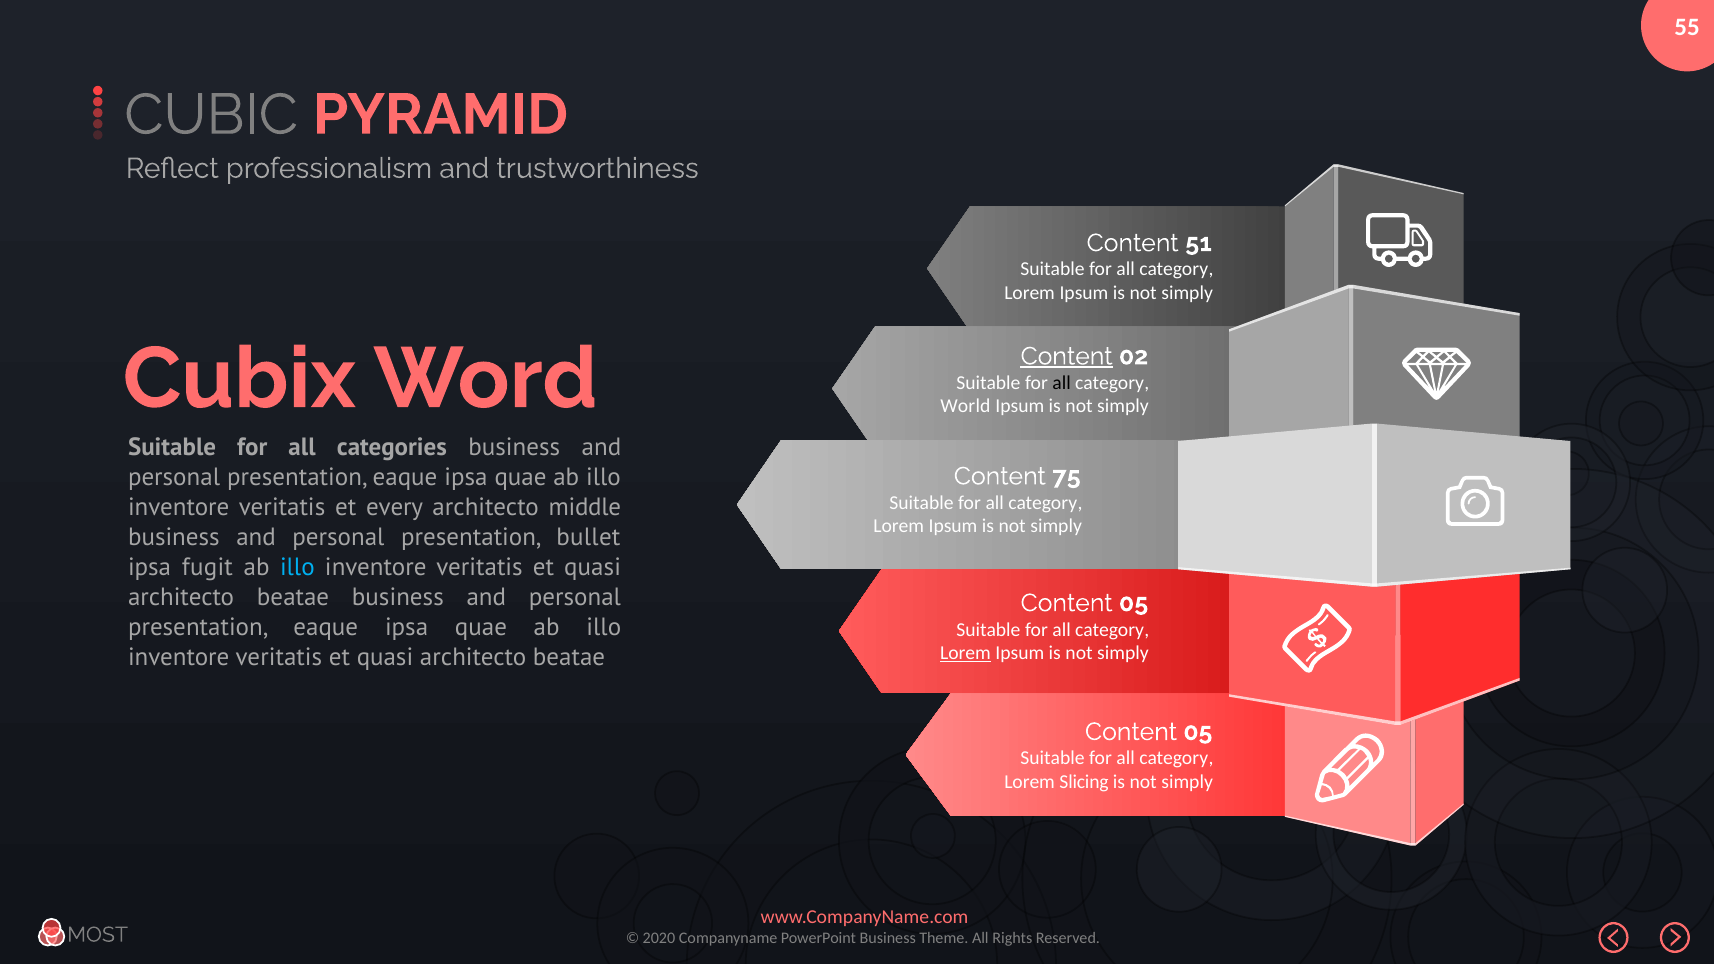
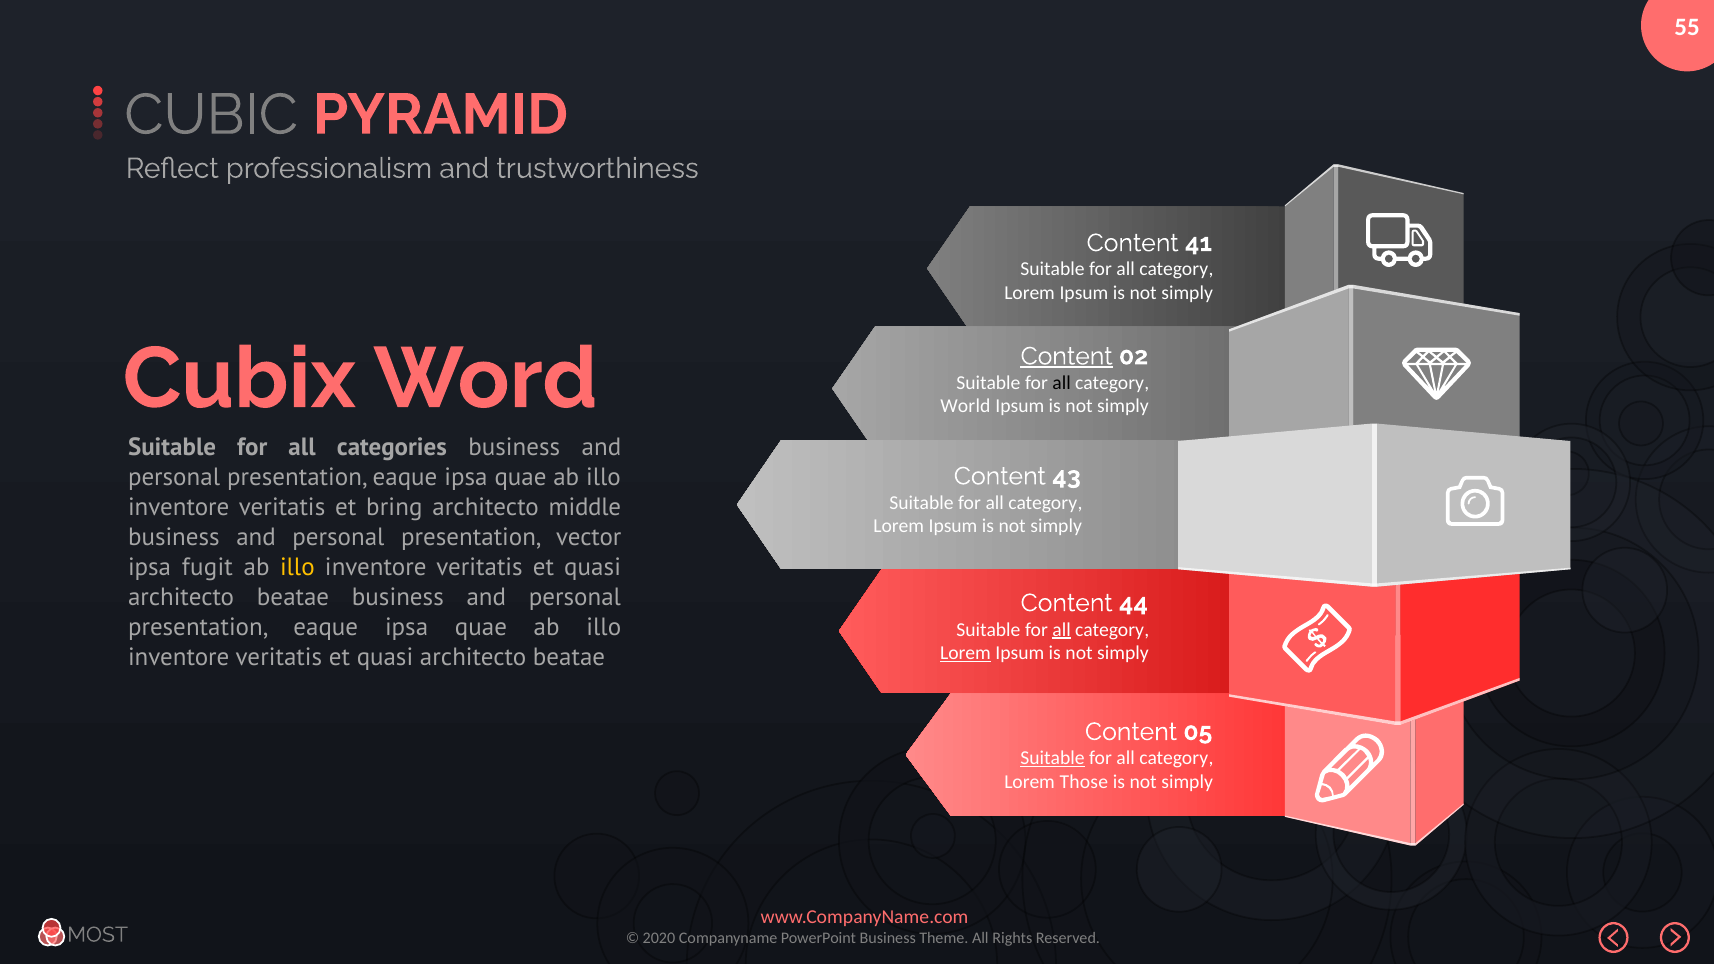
51: 51 -> 41
75: 75 -> 43
every: every -> bring
bullet: bullet -> vector
illo at (297, 567) colour: light blue -> yellow
05 at (1134, 603): 05 -> 44
all at (1062, 630) underline: none -> present
Suitable at (1053, 758) underline: none -> present
Slicing: Slicing -> Those
